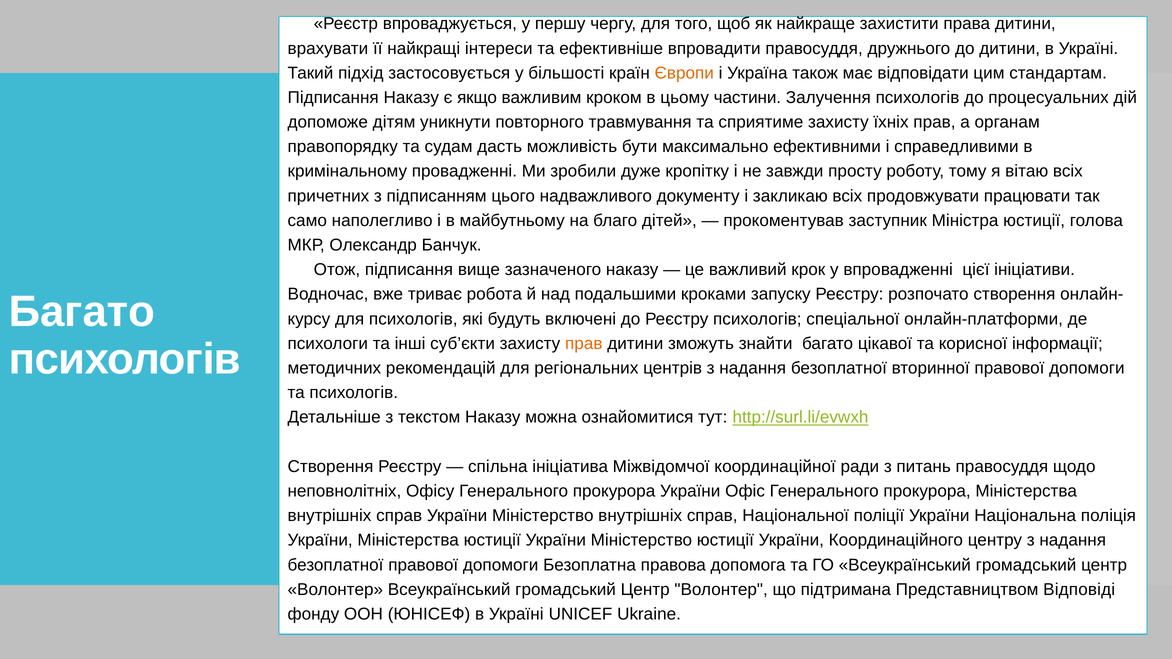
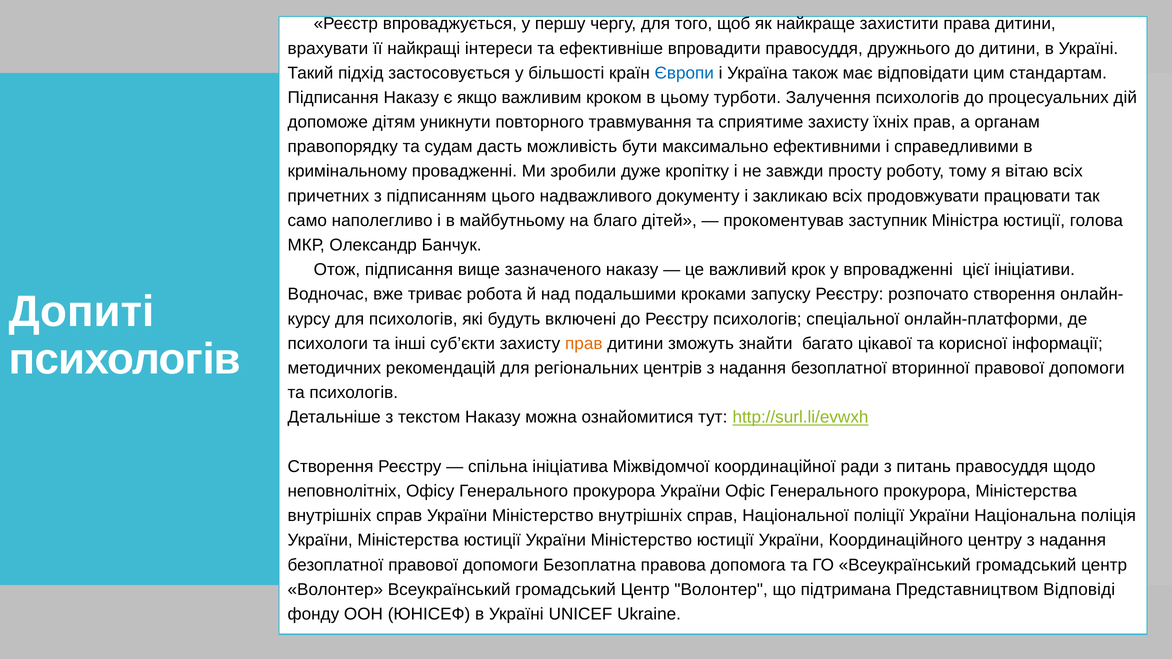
Європи colour: orange -> blue
частини: частини -> турботи
Багато at (82, 312): Багато -> Допиті
